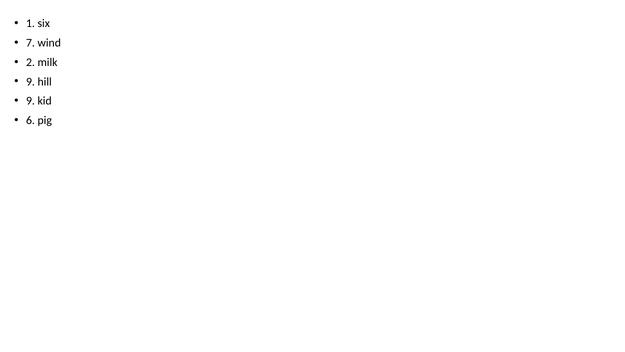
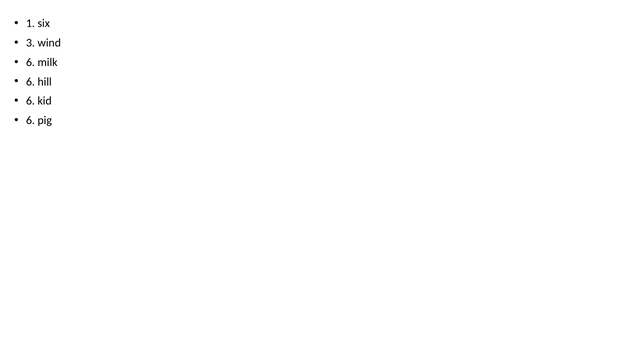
7: 7 -> 3
2 at (30, 62): 2 -> 6
9 at (30, 82): 9 -> 6
9 at (30, 101): 9 -> 6
